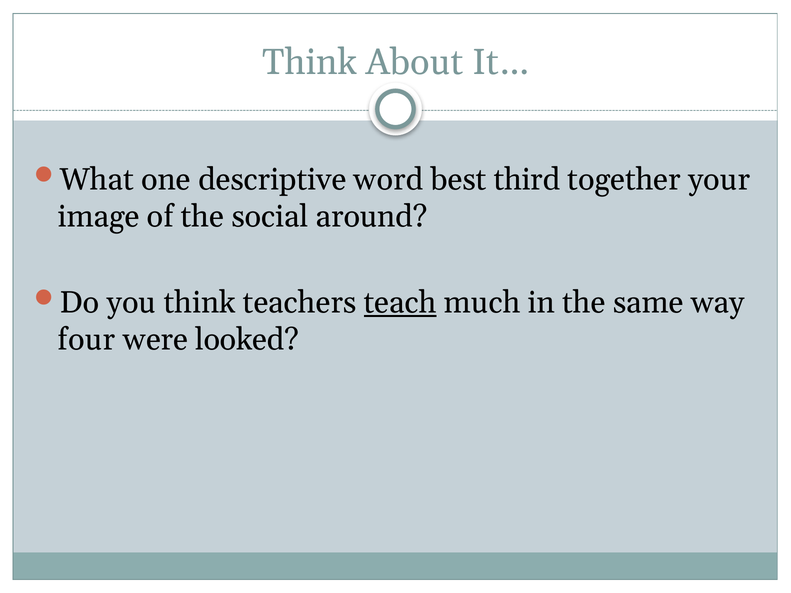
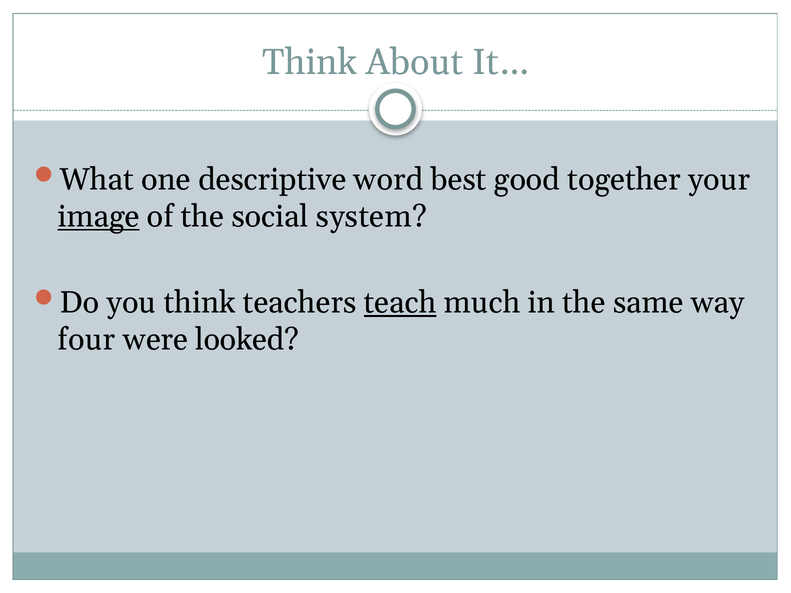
third: third -> good
image underline: none -> present
around: around -> system
